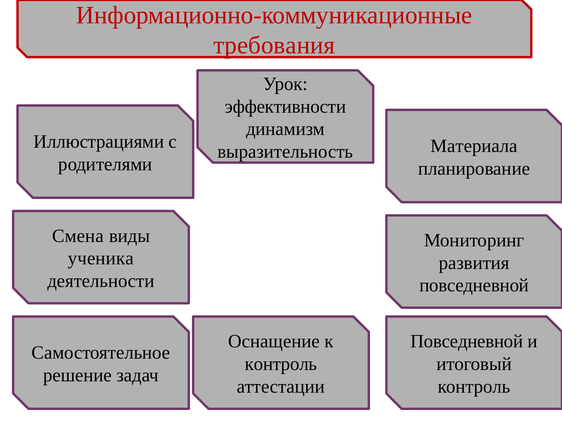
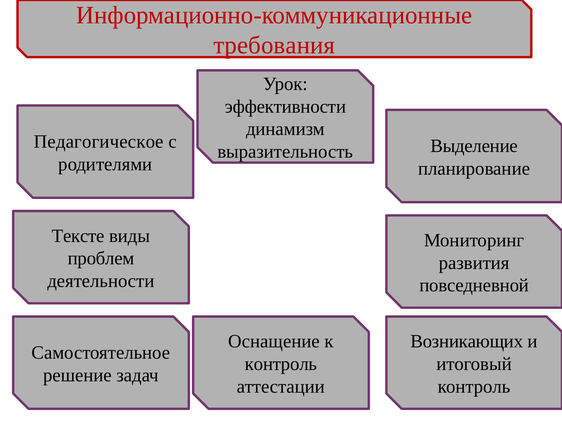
Иллюстрациями: Иллюстрациями -> Педагогическое
Материала: Материала -> Выделение
Смена: Смена -> Тексте
ученика: ученика -> проблем
Повседневной at (467, 341): Повседневной -> Возникающих
